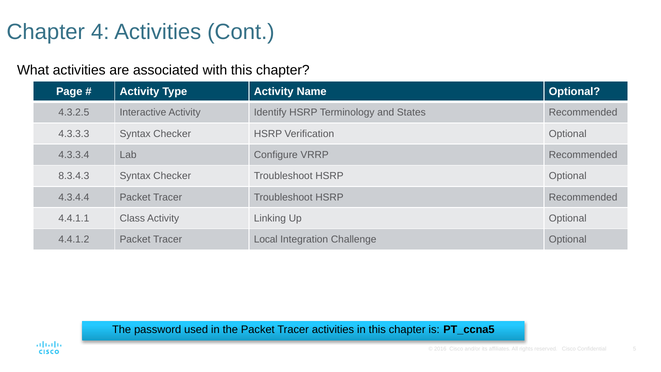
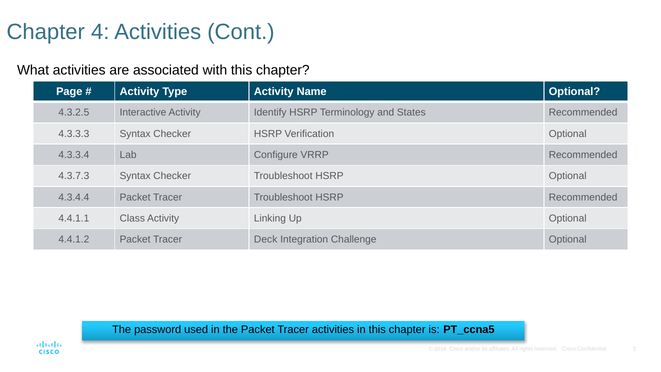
8.3.4.3: 8.3.4.3 -> 4.3.7.3
Local: Local -> Deck
